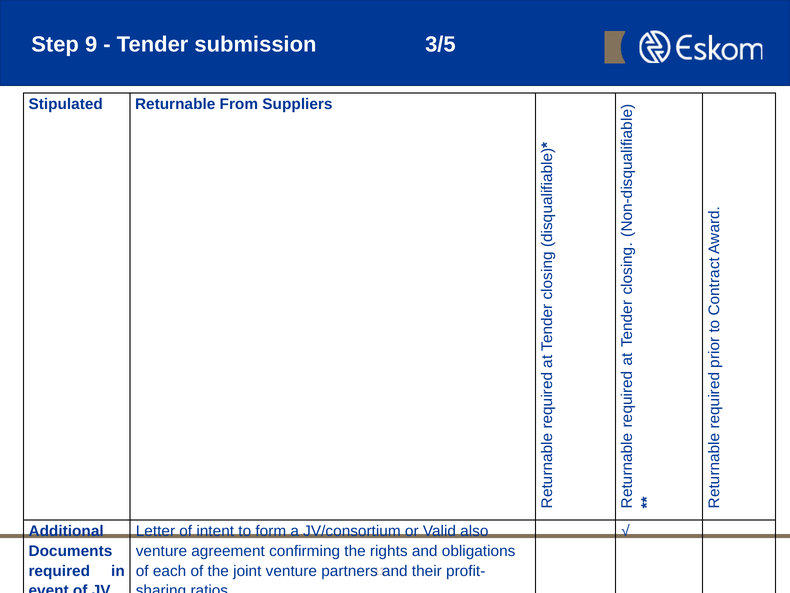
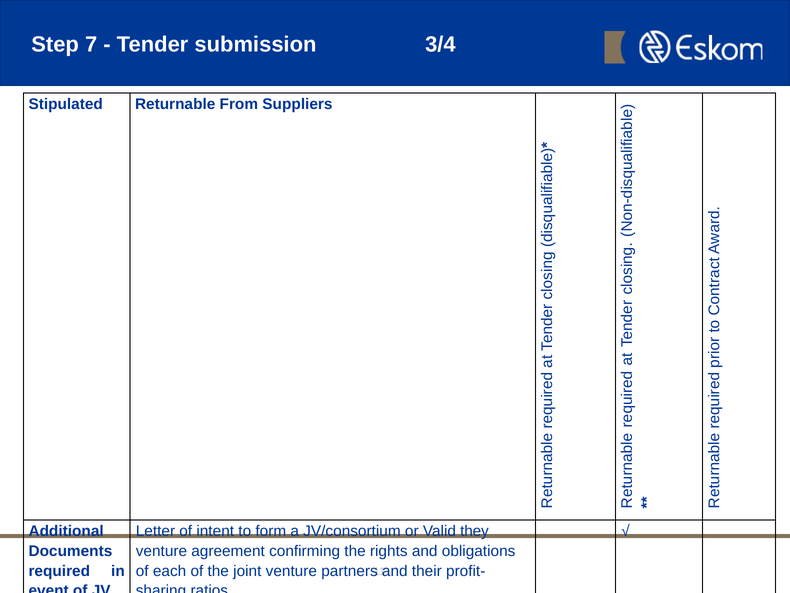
9: 9 -> 7
3/5: 3/5 -> 3/4
also: also -> they
